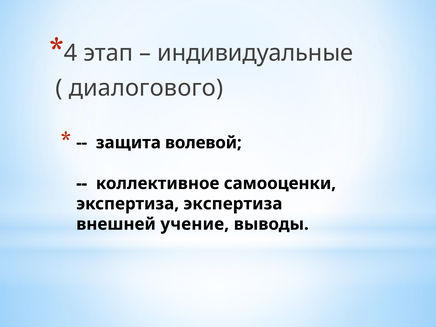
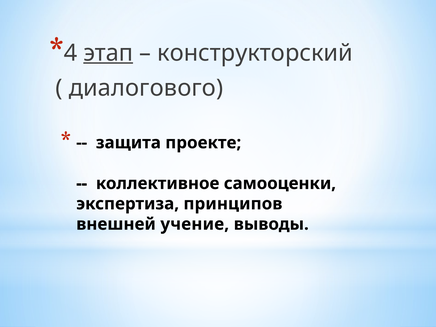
этап underline: none -> present
индивидуальные: индивидуальные -> конструкторский
волевой: волевой -> проекте
экспертиза экспертиза: экспертиза -> принципов
